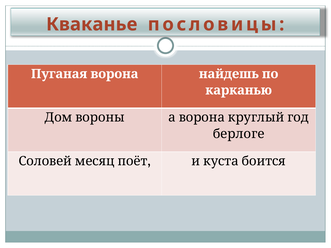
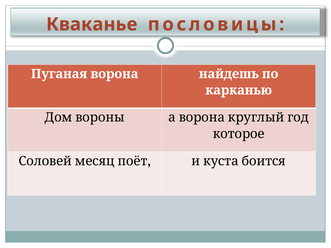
берлоге: берлоге -> которое
